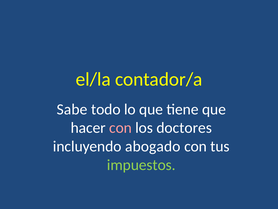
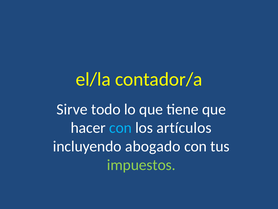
Sabe: Sabe -> Sirve
con at (120, 128) colour: pink -> light blue
doctores: doctores -> artículos
